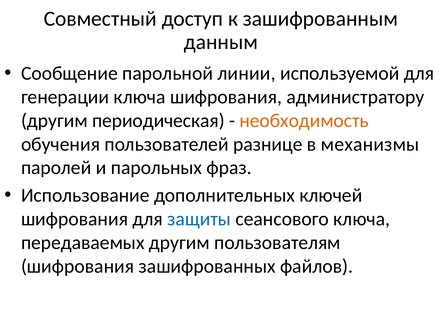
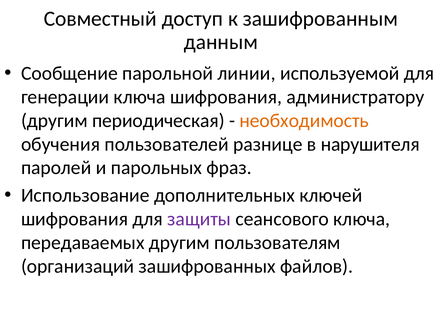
механизмы: механизмы -> нарушителя
защиты colour: blue -> purple
шифрования at (78, 266): шифрования -> организаций
